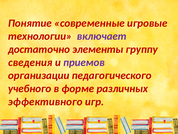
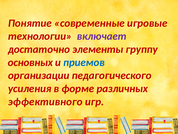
сведения: сведения -> основных
приемов colour: purple -> blue
учебного: учебного -> усиления
